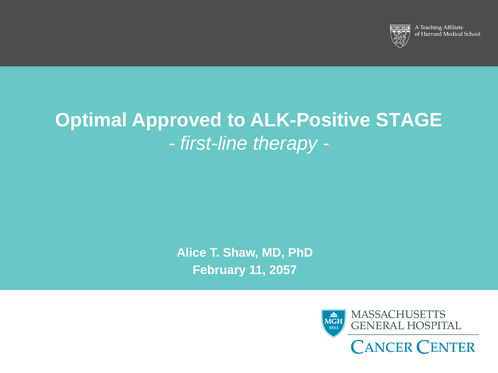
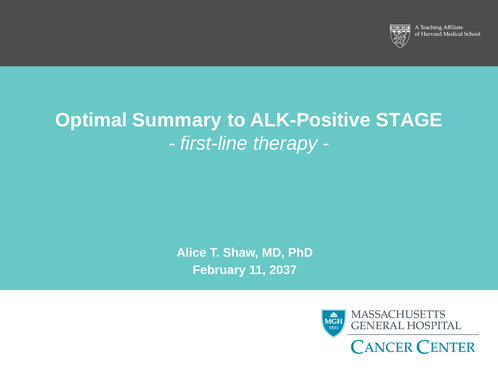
Approved: Approved -> Summary
2057: 2057 -> 2037
